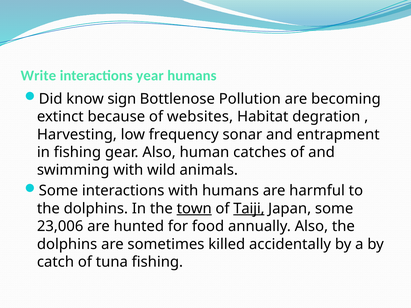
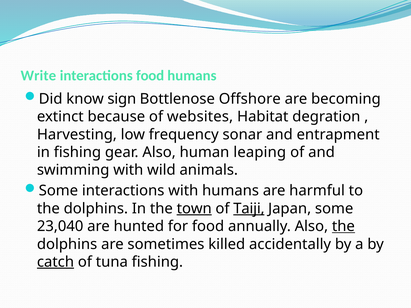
interactions year: year -> food
Pollution: Pollution -> Offshore
catches: catches -> leaping
23,006: 23,006 -> 23,040
the at (343, 227) underline: none -> present
catch underline: none -> present
